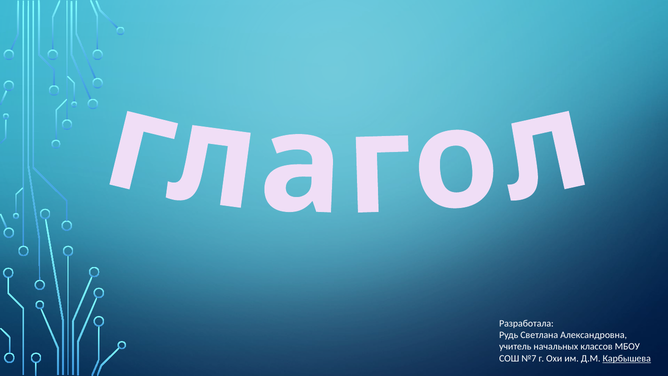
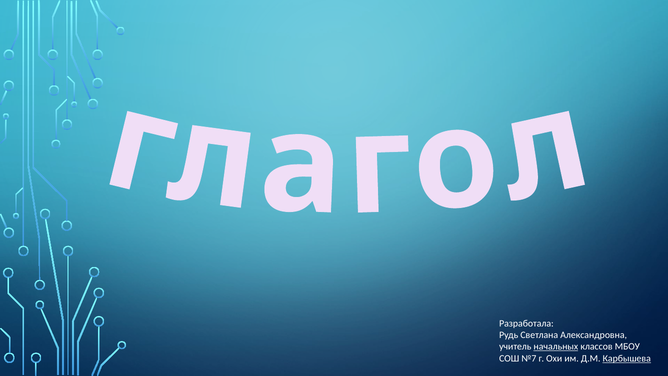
начальных underline: none -> present
